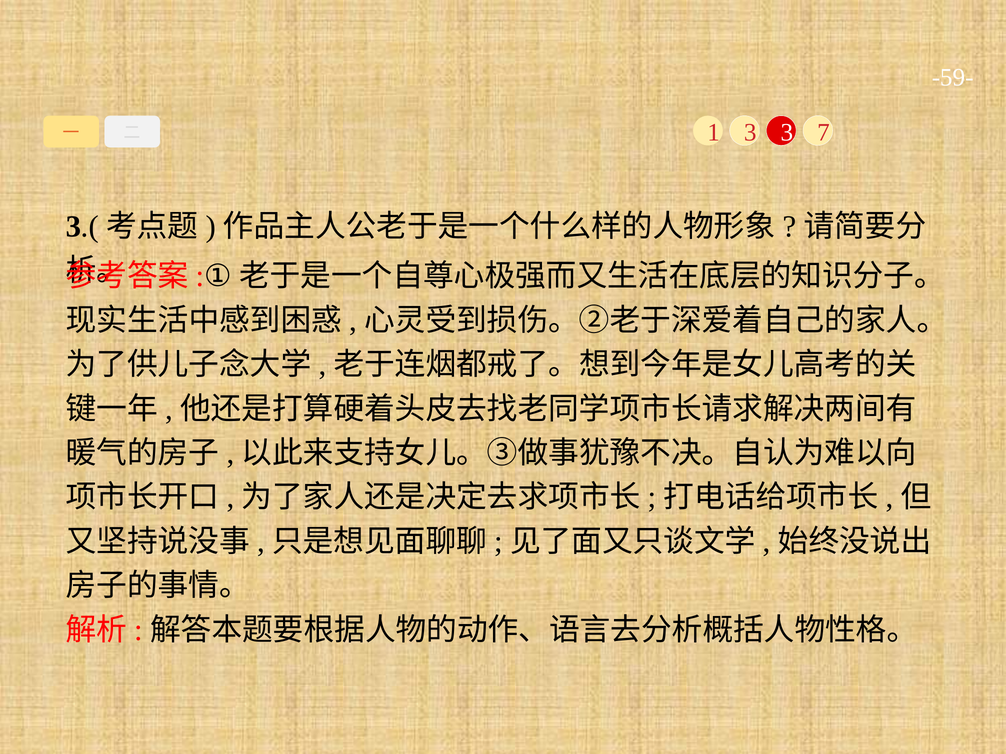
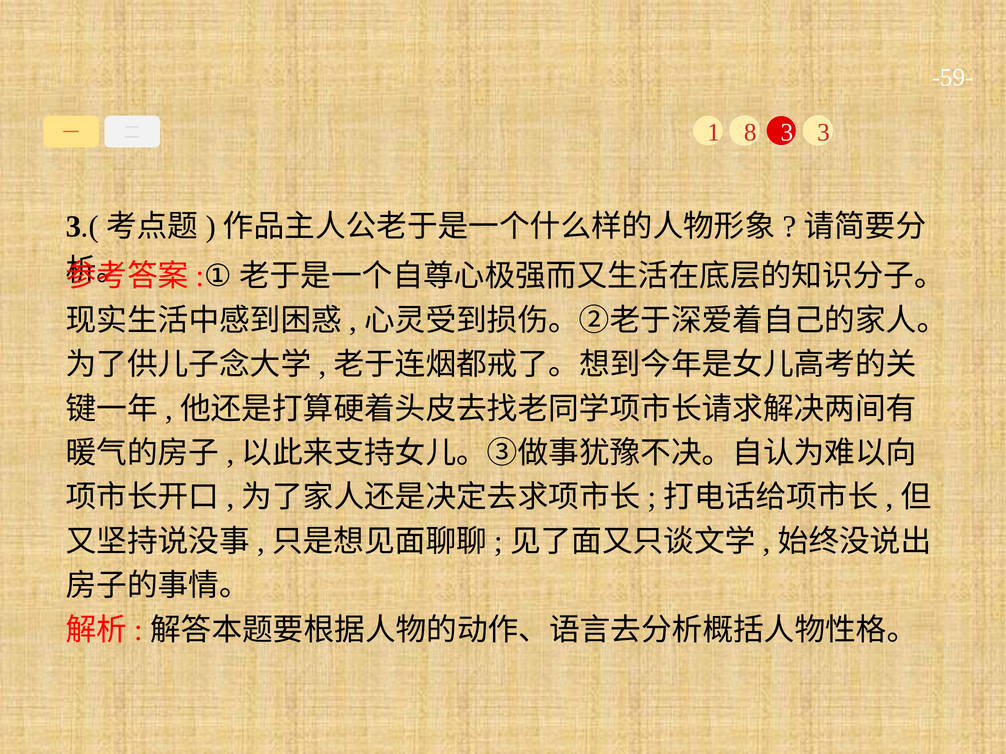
1 3: 3 -> 8
3 7: 7 -> 3
